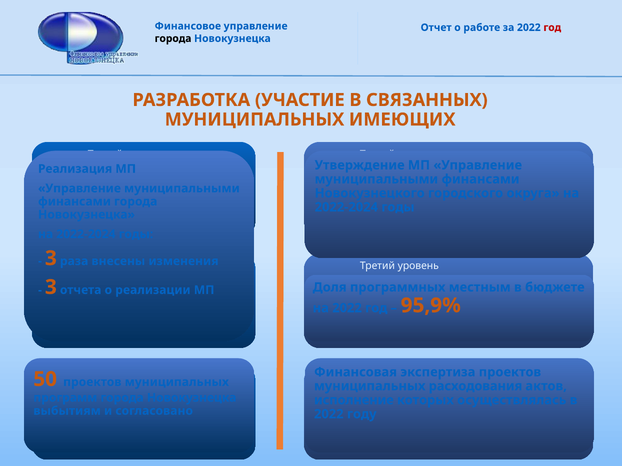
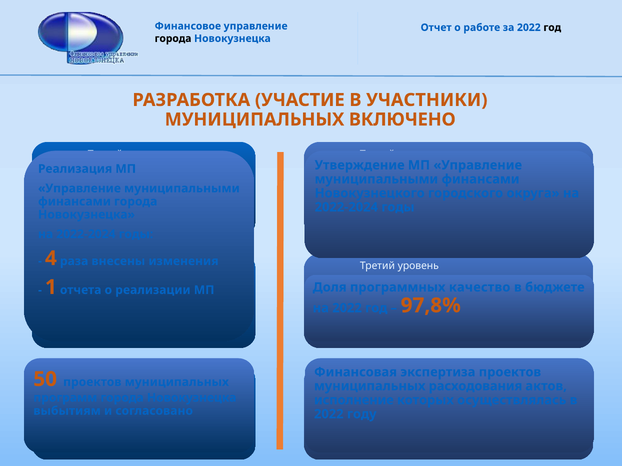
год at (552, 28) colour: red -> black
СВЯЗАННЫХ: СВЯЗАННЫХ -> УЧАСТНИКИ
ИМЕЮЩИХ: ИМЕЮЩИХ -> ВКЛЮЧЕНО
3 at (51, 259): 3 -> 4
местным: местным -> качество
3 at (51, 287): 3 -> 1
95,9%: 95,9% -> 97,8%
